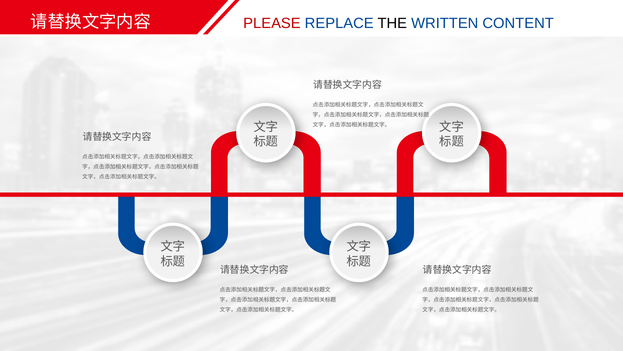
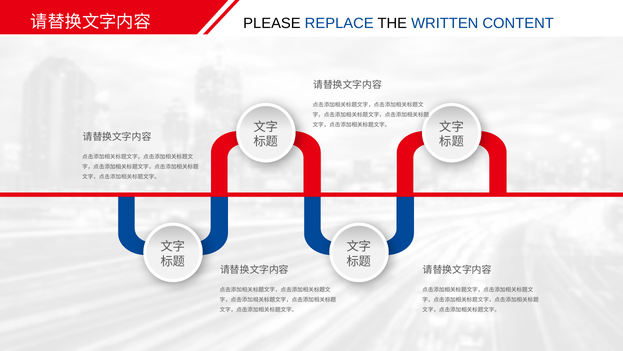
PLEASE colour: red -> black
